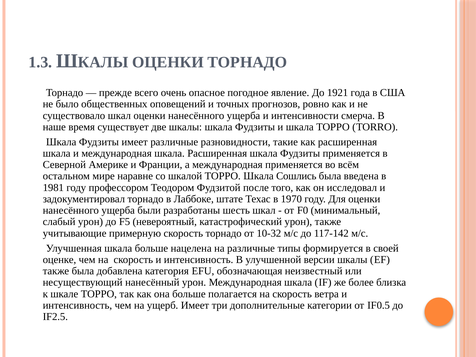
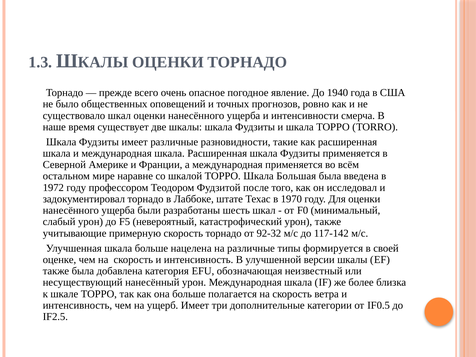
1921: 1921 -> 1940
Сошлись: Сошлись -> Большая
1981: 1981 -> 1972
10-32: 10-32 -> 92-32
